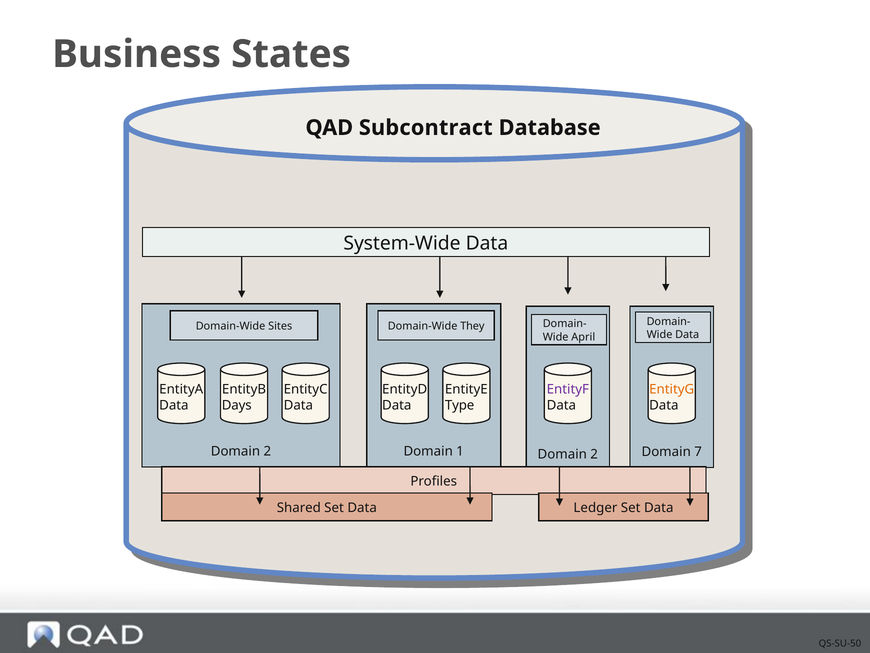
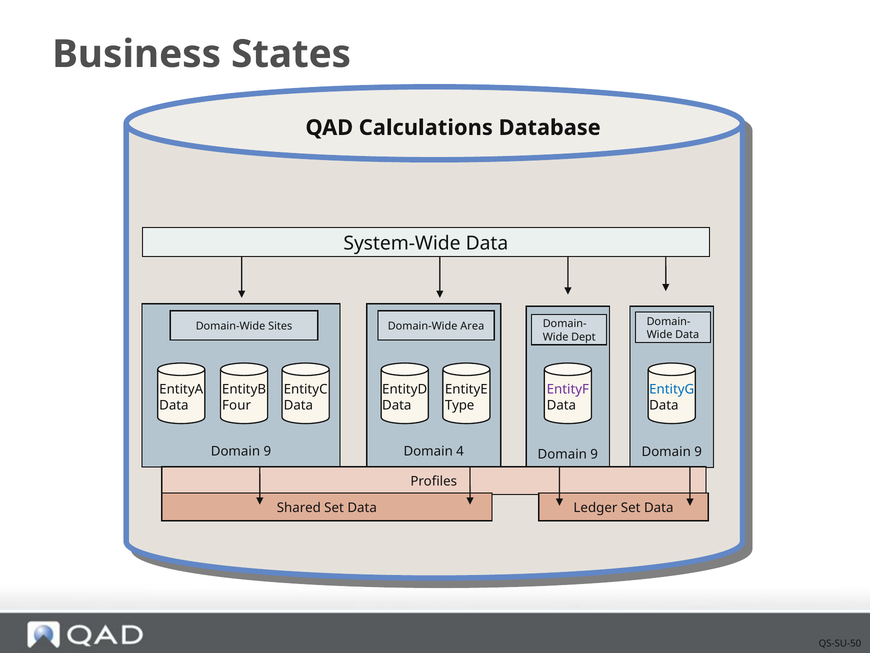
Subcontract: Subcontract -> Calculations
They: They -> Area
April: April -> Dept
EntityG colour: orange -> blue
Days: Days -> Four
2 at (267, 451): 2 -> 9
1: 1 -> 4
2 at (594, 454): 2 -> 9
7 at (698, 451): 7 -> 9
